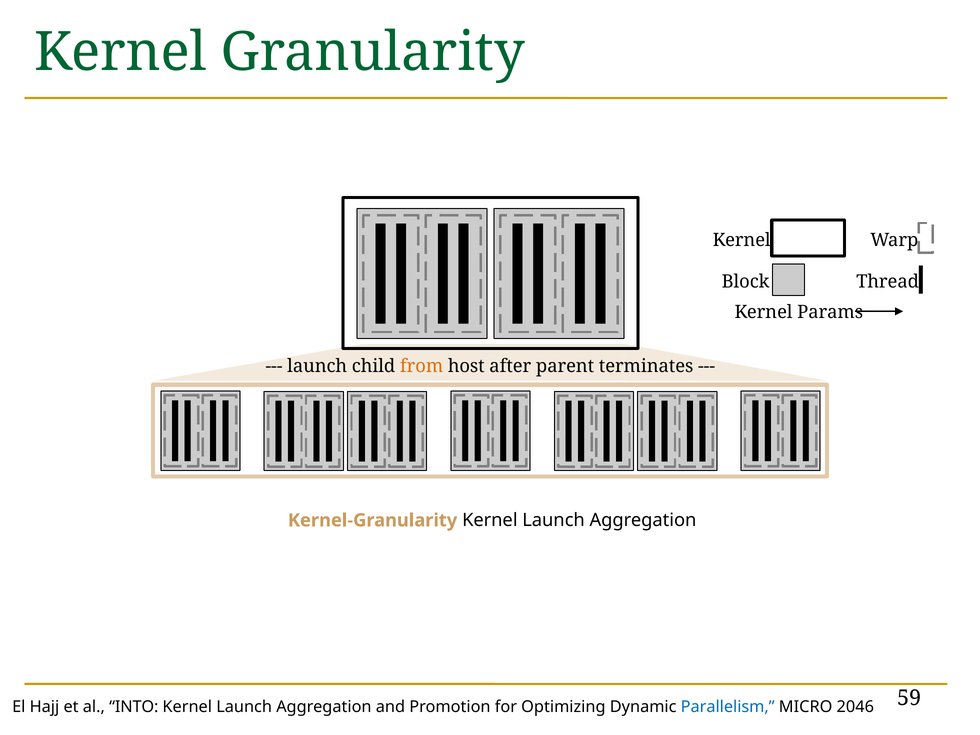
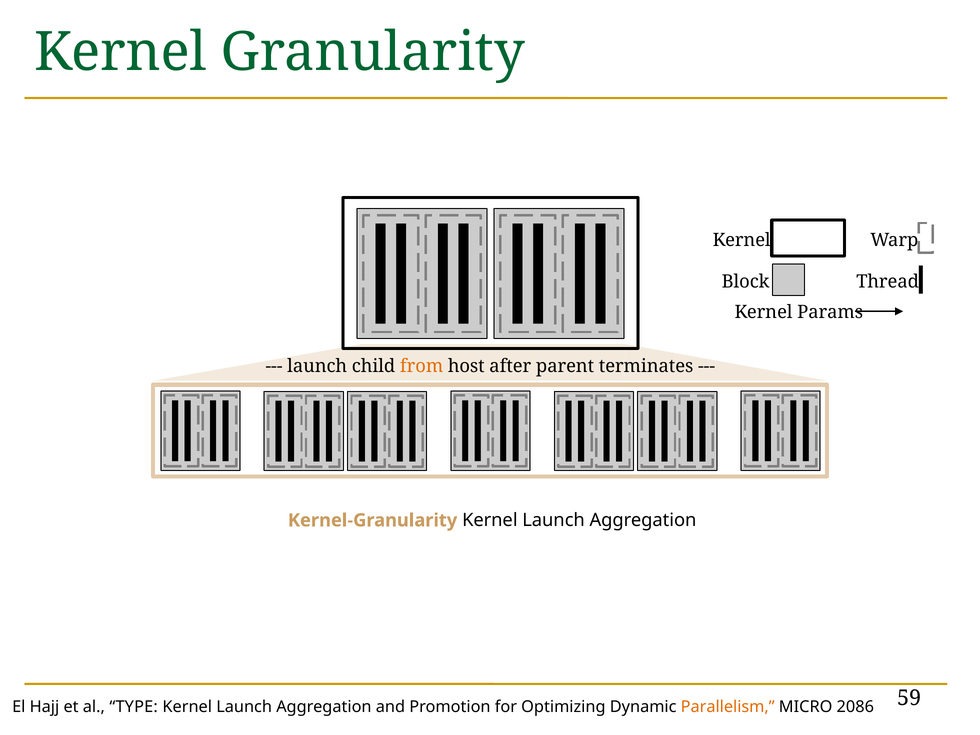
INTO: INTO -> TYPE
Parallelism colour: blue -> orange
2046: 2046 -> 2086
